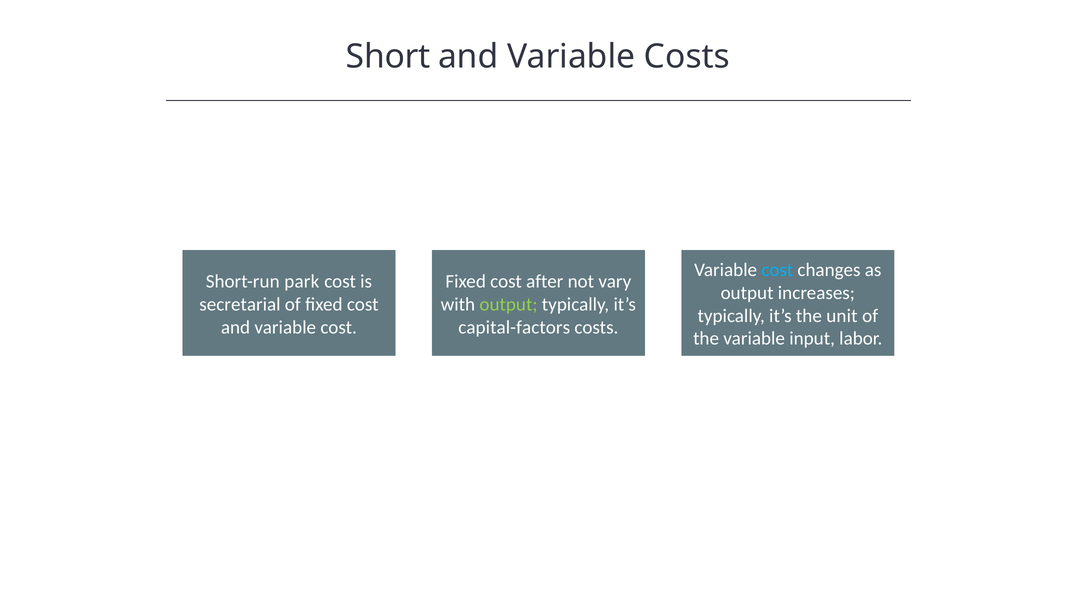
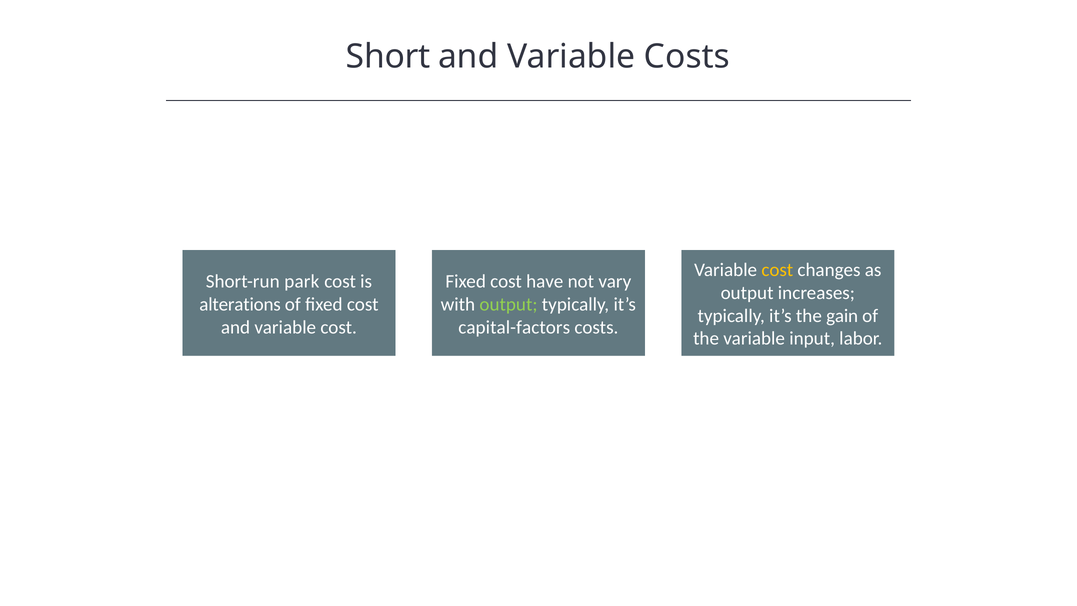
cost at (777, 270) colour: light blue -> yellow
after: after -> have
secretarial: secretarial -> alterations
unit: unit -> gain
